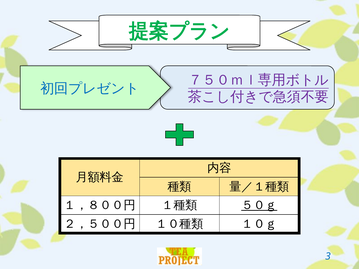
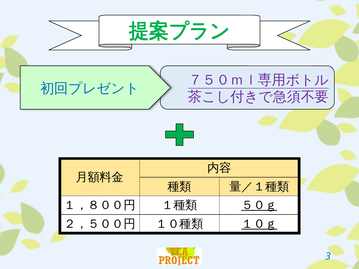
１０ｇ underline: none -> present
